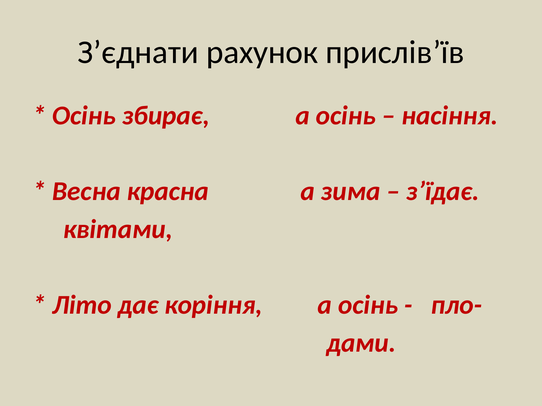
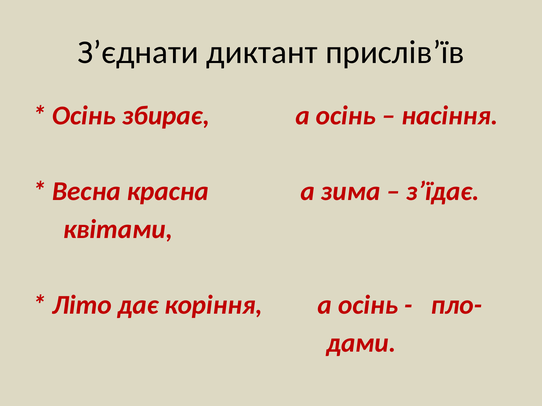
рахунок: рахунок -> диктант
